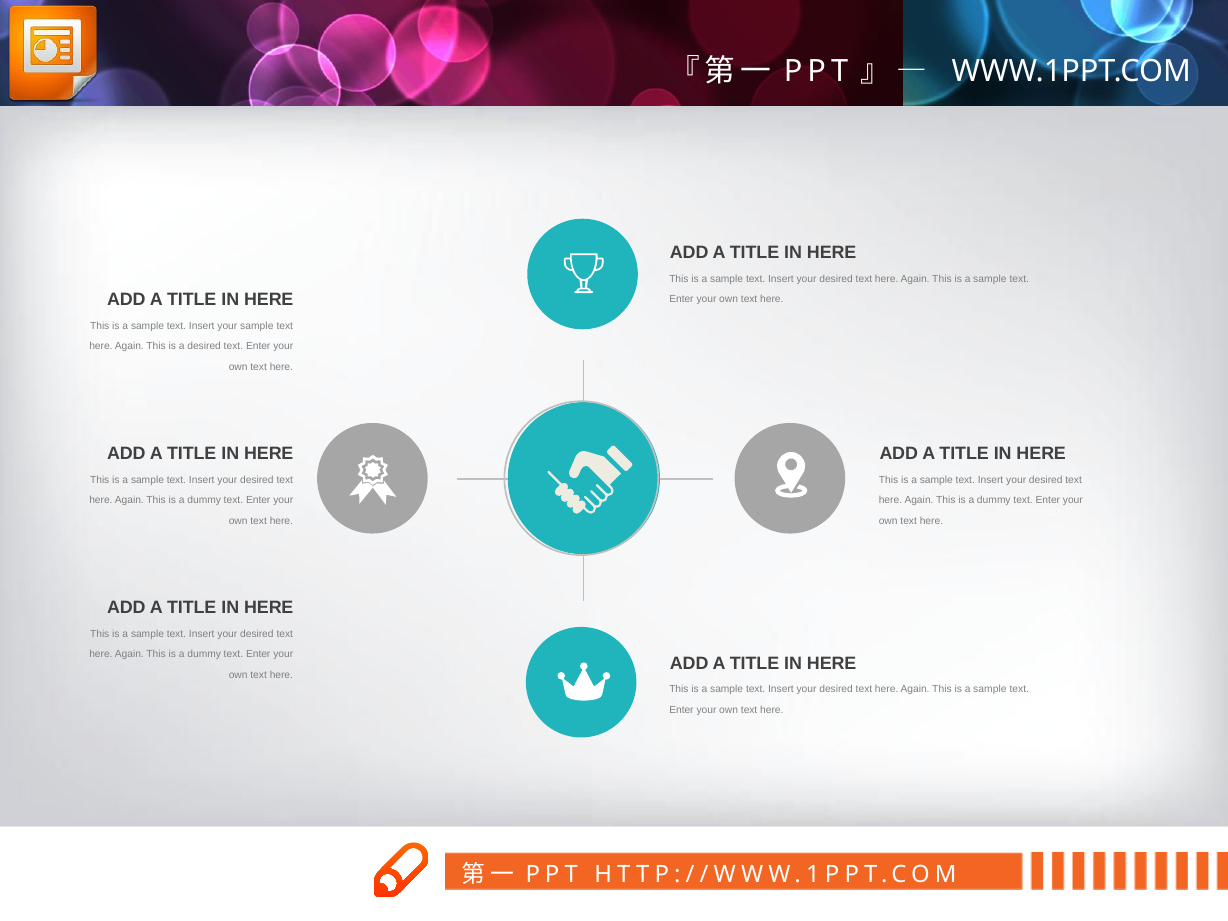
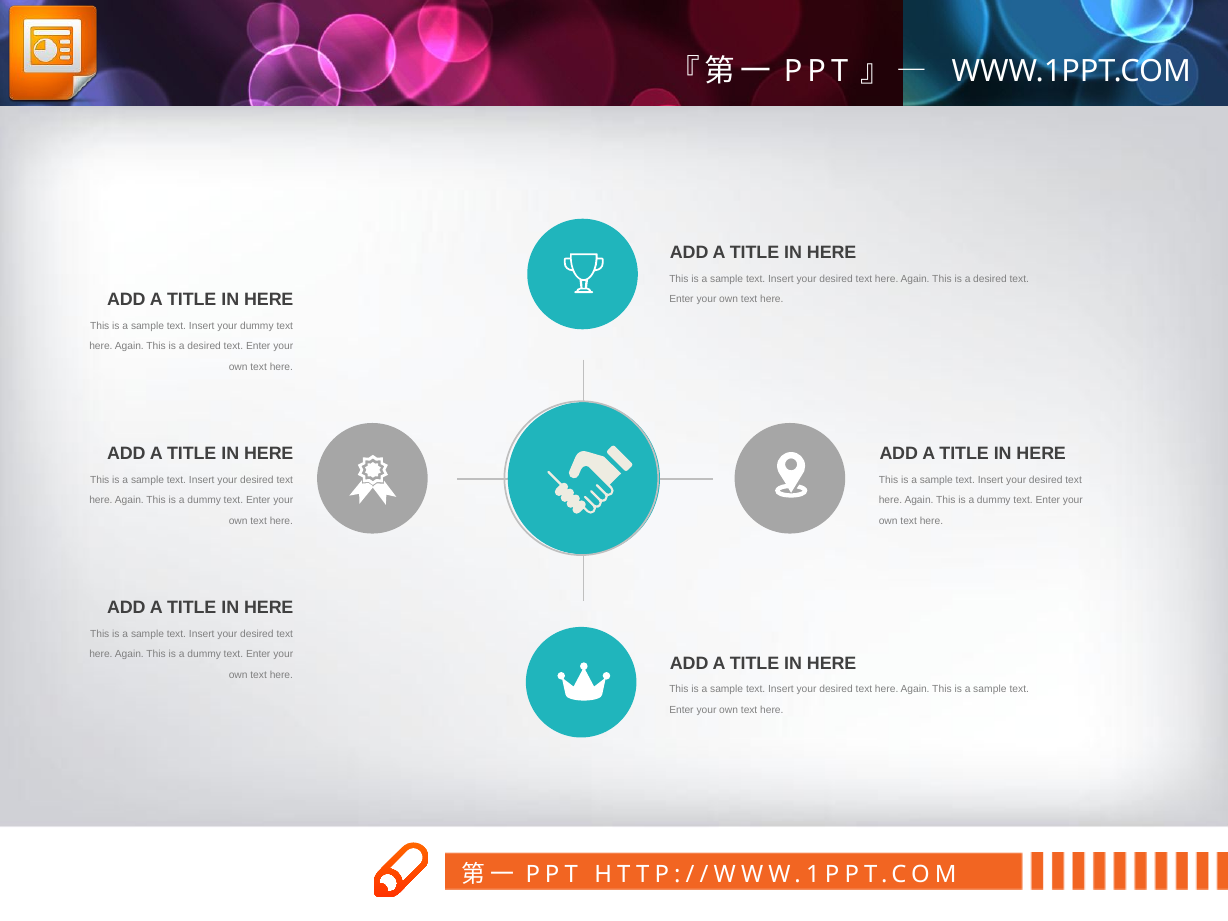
sample at (990, 279): sample -> desired
your sample: sample -> dummy
